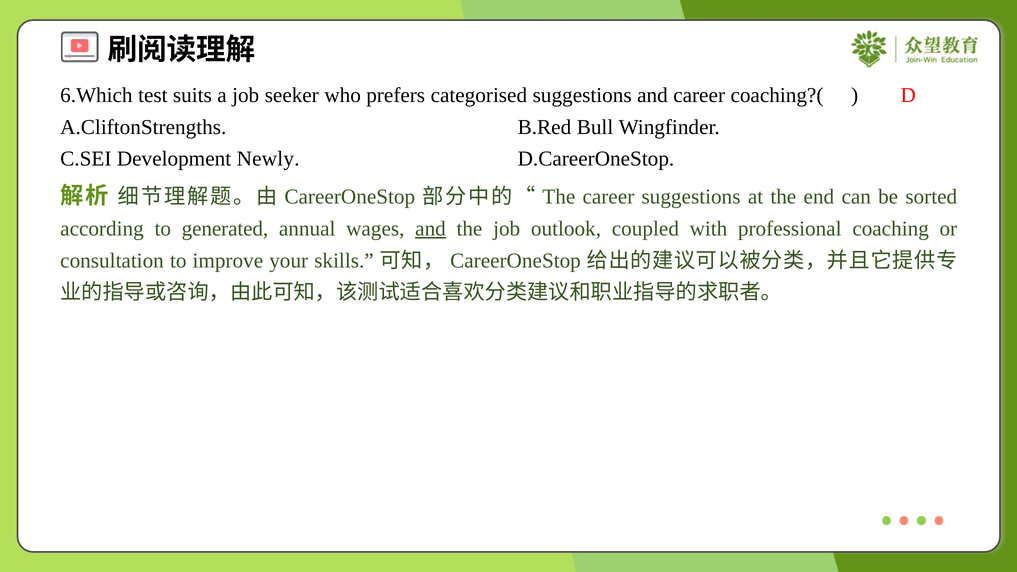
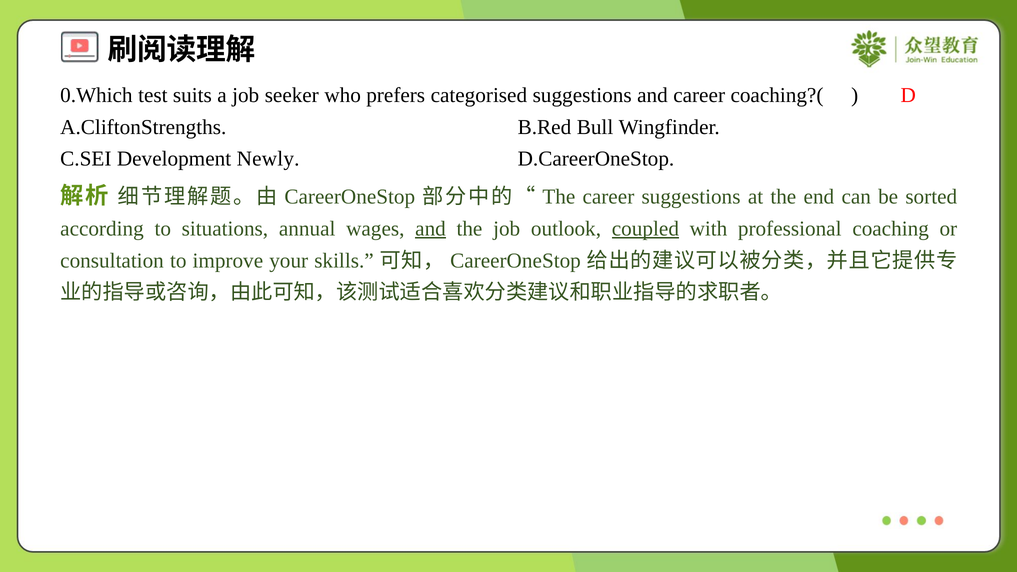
6.Which: 6.Which -> 0.Which
generated: generated -> situations
coupled underline: none -> present
